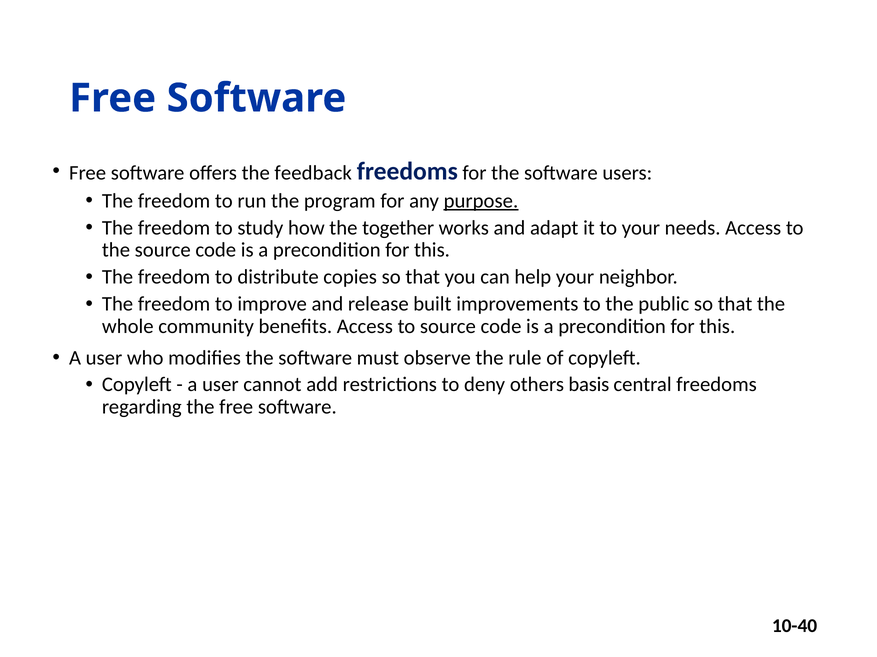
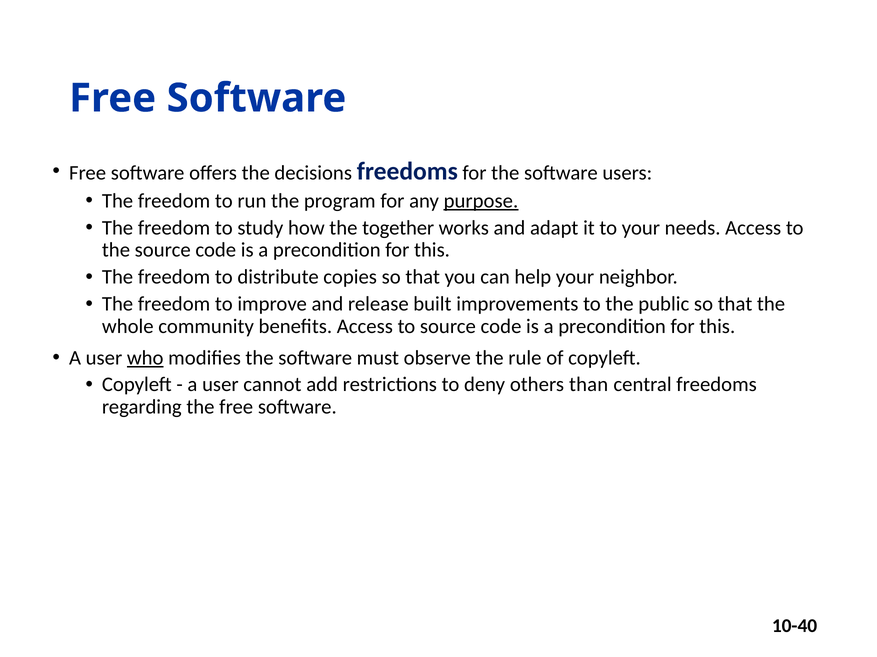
feedback: feedback -> decisions
who underline: none -> present
basis: basis -> than
